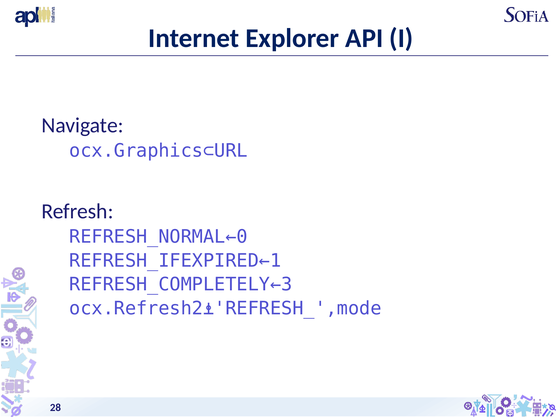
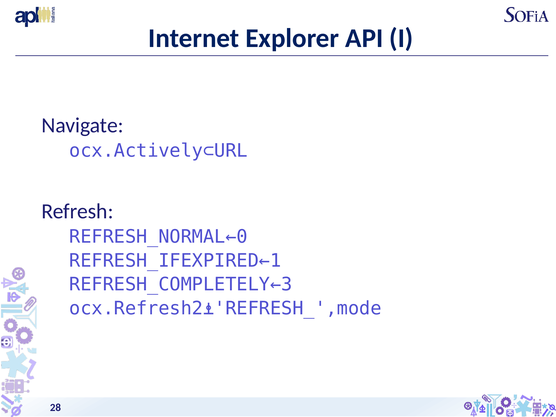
ocx.Graphics⊂URL: ocx.Graphics⊂URL -> ocx.Actively⊂URL
